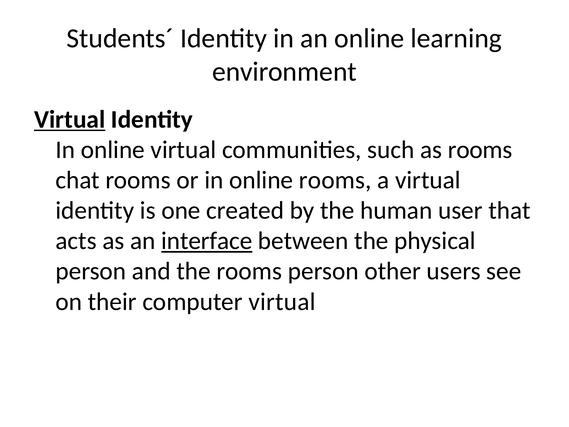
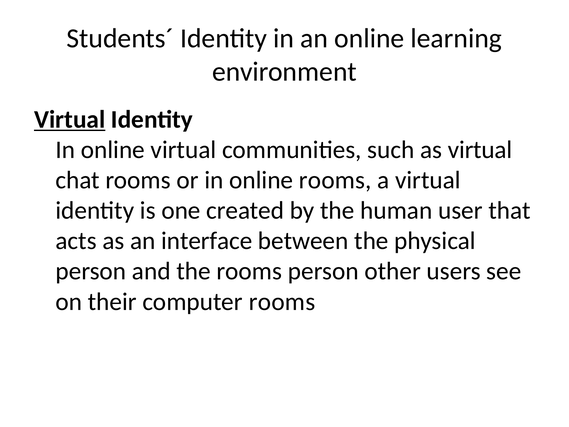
as rooms: rooms -> virtual
interface underline: present -> none
computer virtual: virtual -> rooms
